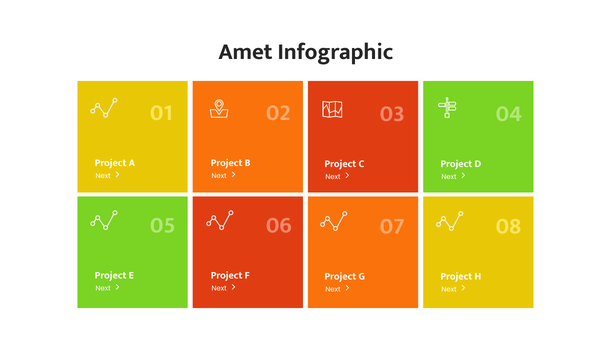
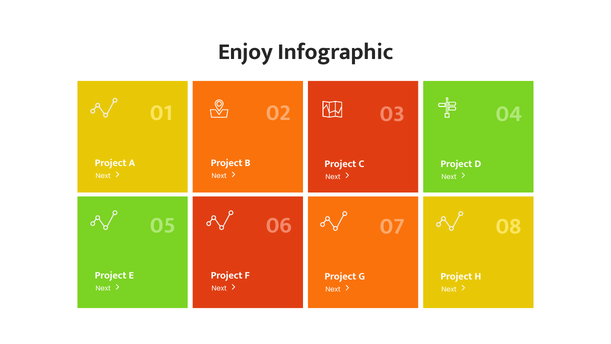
Amet: Amet -> Enjoy
